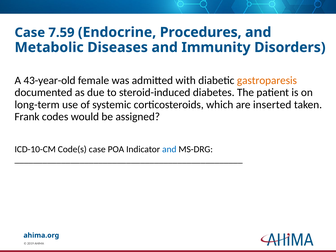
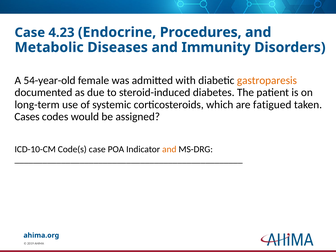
7.59: 7.59 -> 4.23
43-year-old: 43-year-old -> 54-year-old
inserted: inserted -> fatigued
Frank: Frank -> Cases
and at (169, 149) colour: blue -> orange
